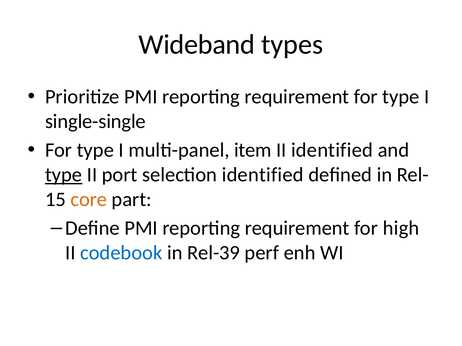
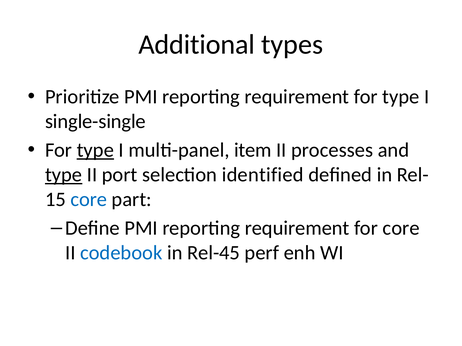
Wideband: Wideband -> Additional
type at (95, 150) underline: none -> present
II identified: identified -> processes
core at (89, 200) colour: orange -> blue
for high: high -> core
Rel-39: Rel-39 -> Rel-45
